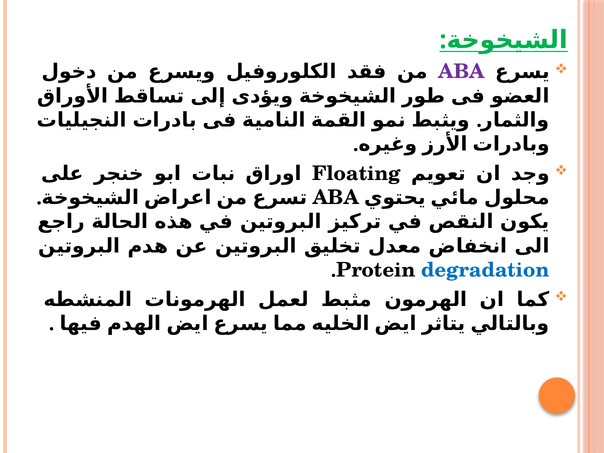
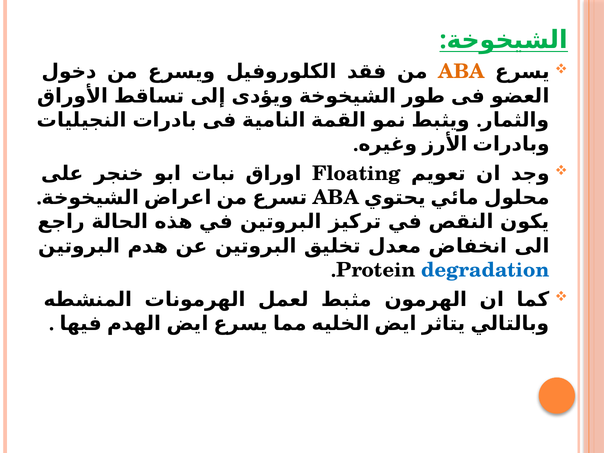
ABA at (462, 72) colour: purple -> orange
